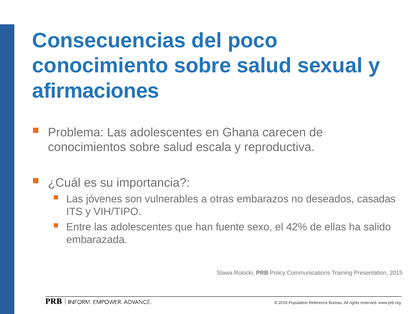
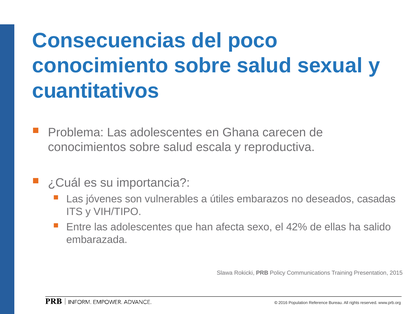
afirmaciones: afirmaciones -> cuantitativos
otras: otras -> útiles
fuente: fuente -> afecta
